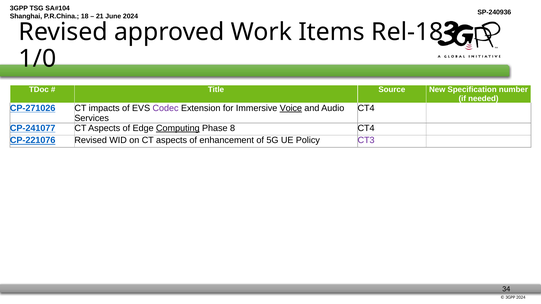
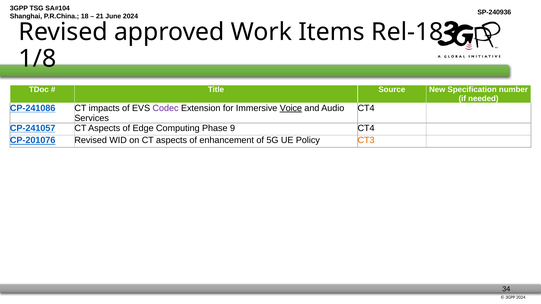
1/0: 1/0 -> 1/8
CP-271026: CP-271026 -> CP-241086
CP-241077: CP-241077 -> CP-241057
Computing underline: present -> none
8: 8 -> 9
CP-221076: CP-221076 -> CP-201076
CT3 colour: purple -> orange
